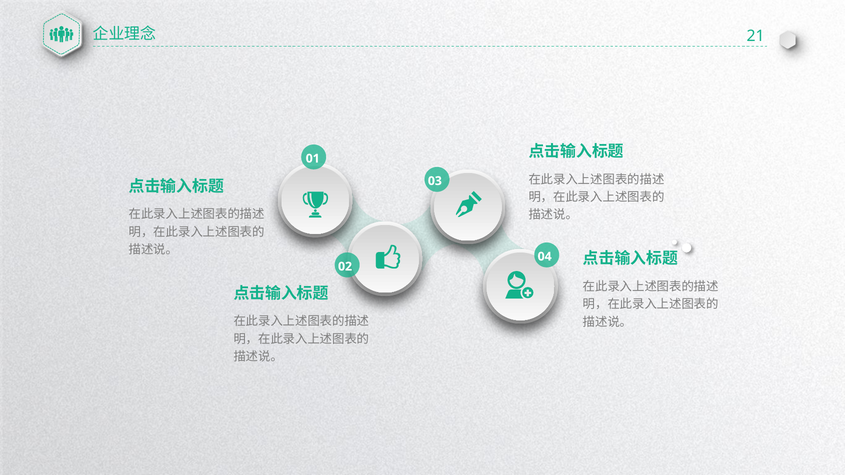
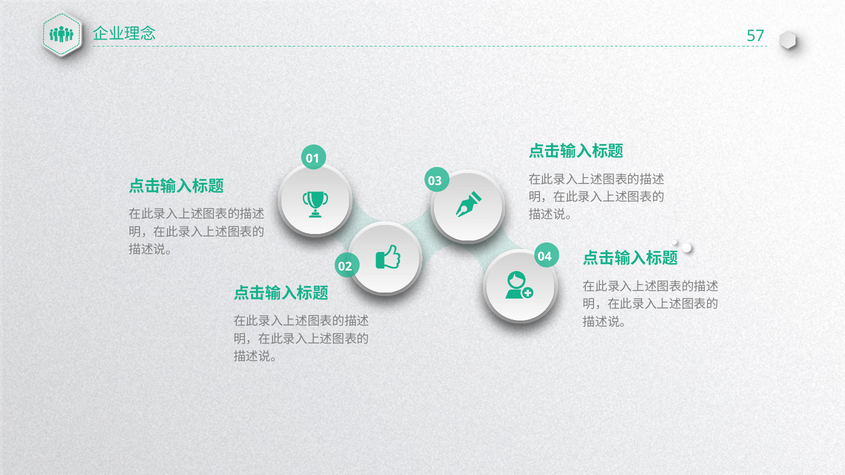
21: 21 -> 57
